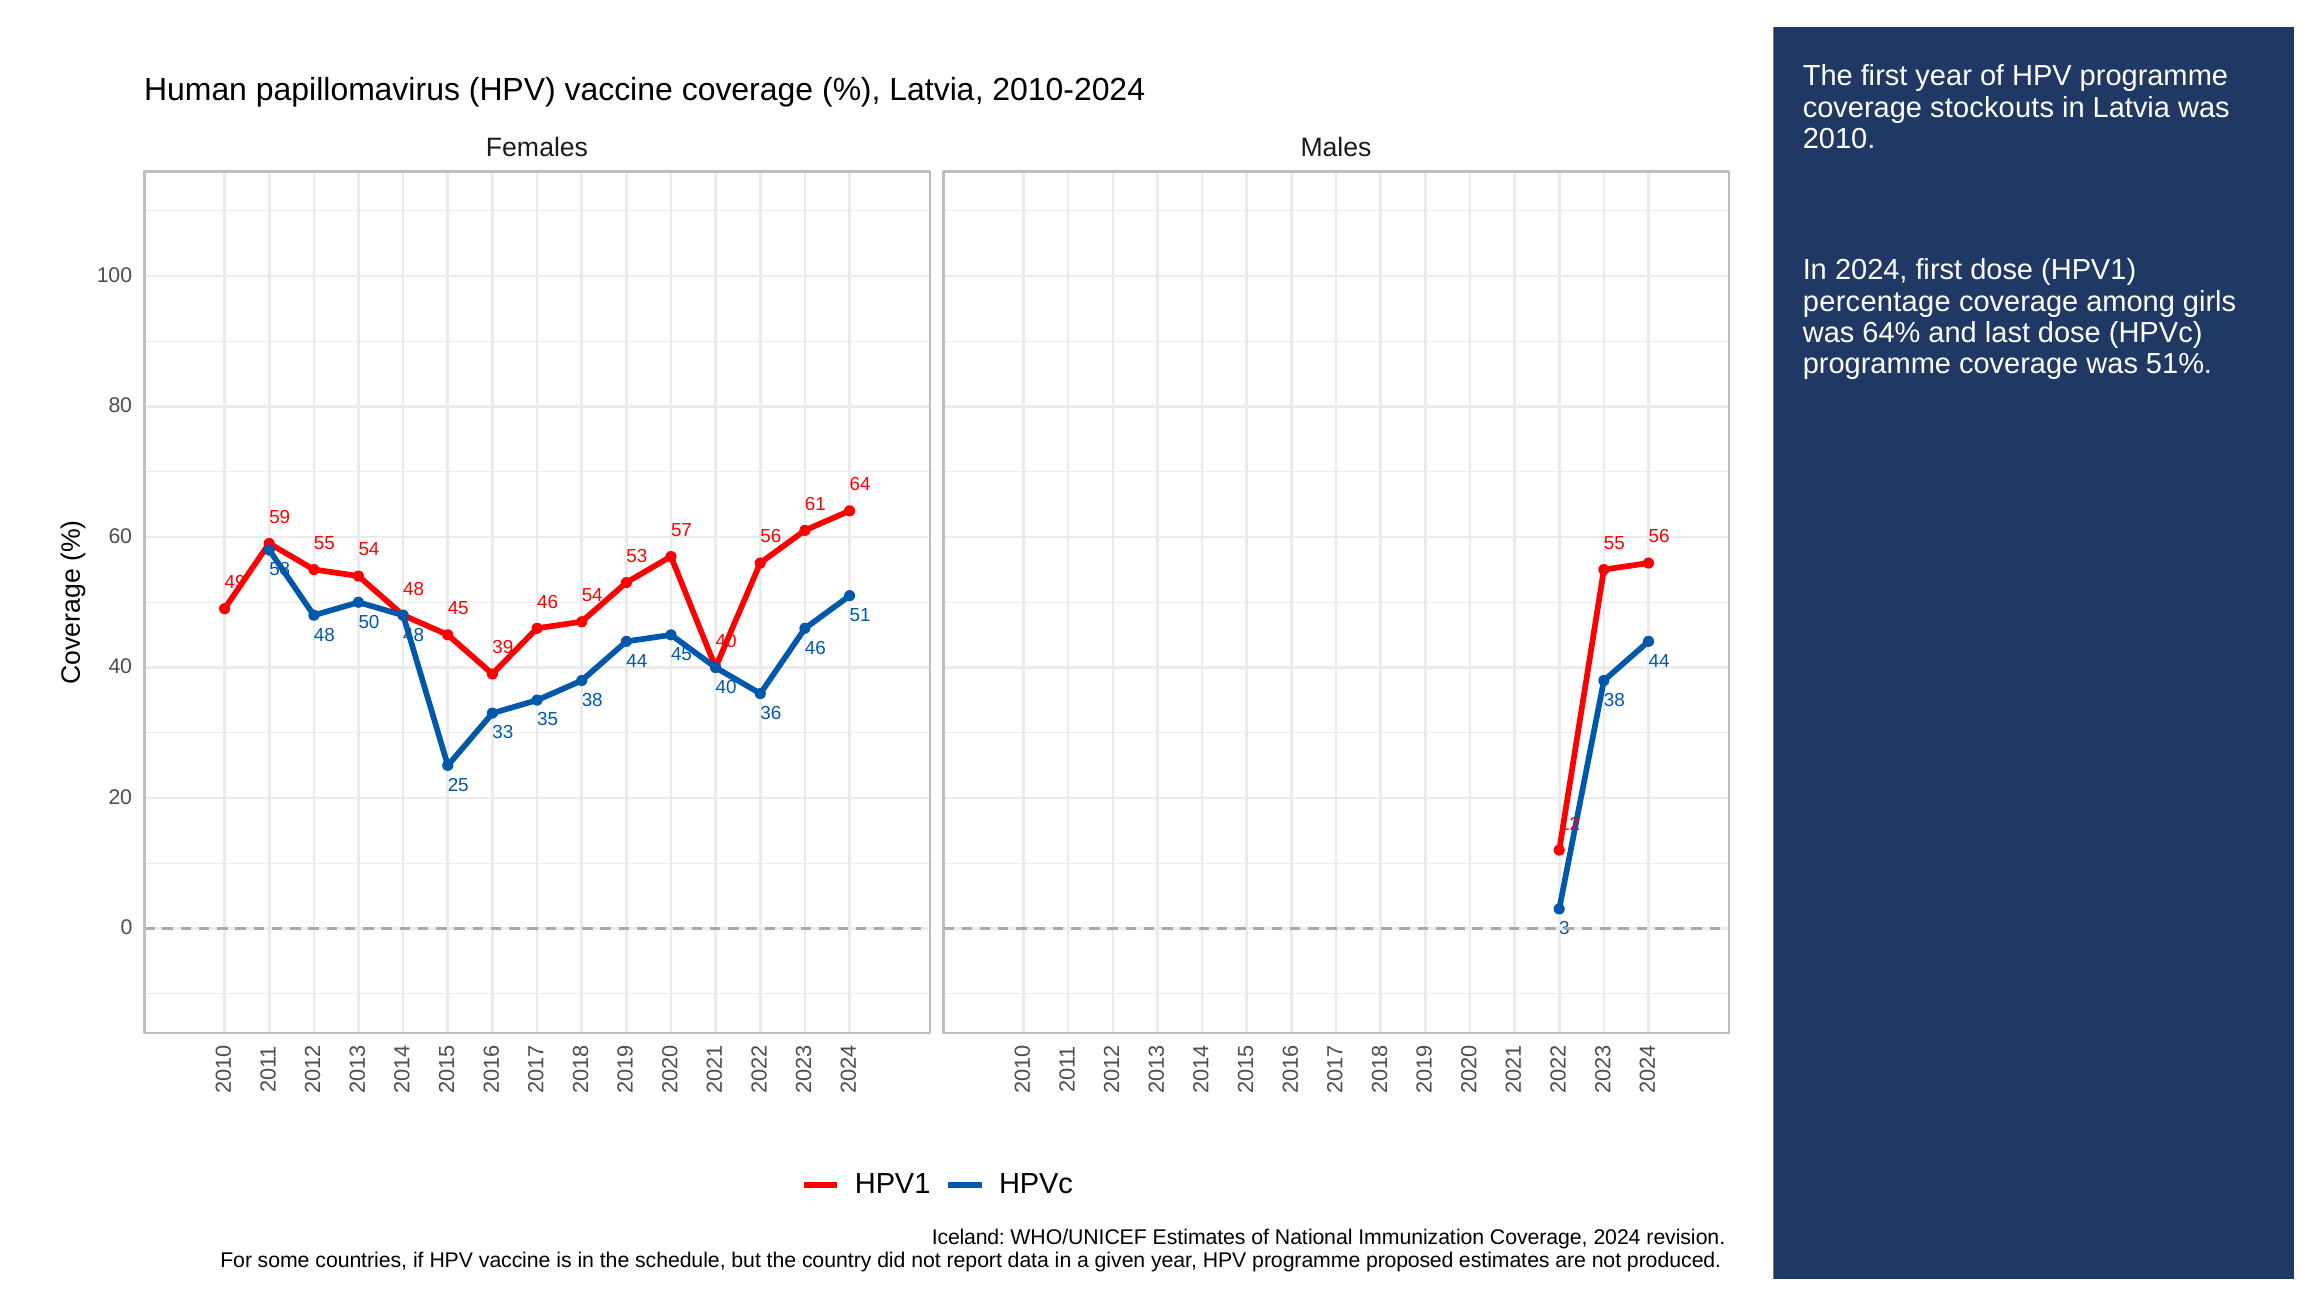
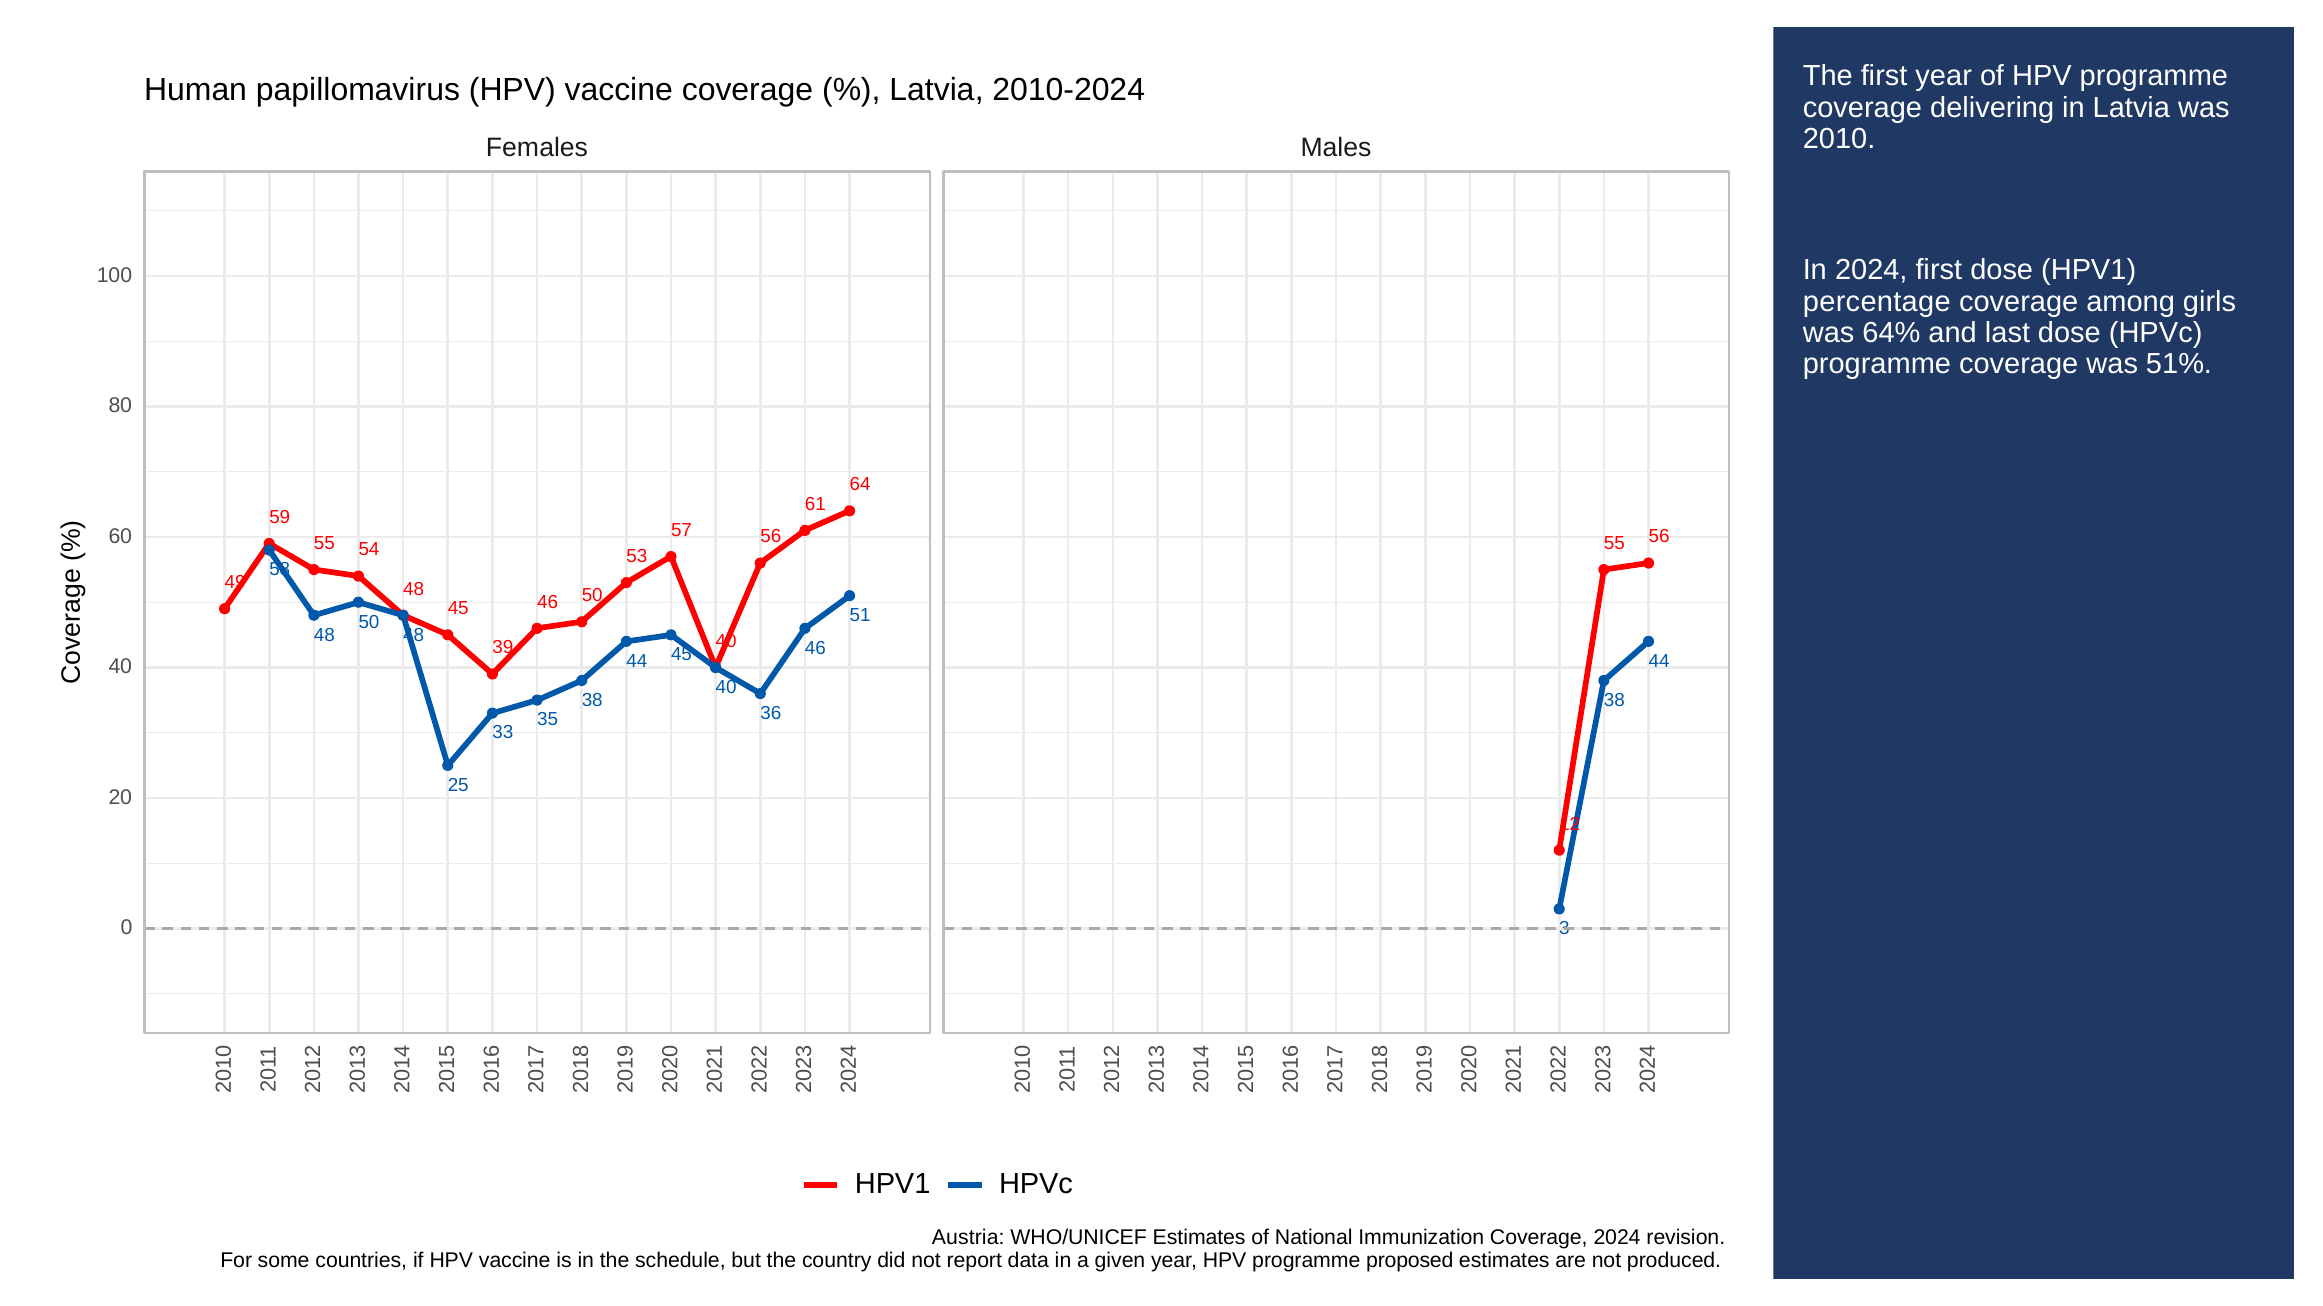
stockouts: stockouts -> delivering
46 54: 54 -> 50
Iceland: Iceland -> Austria
